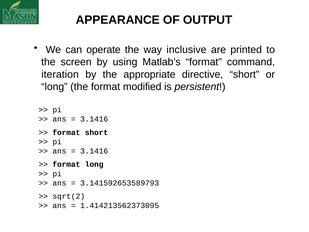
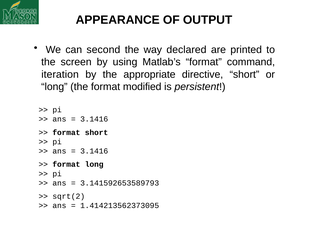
operate: operate -> second
inclusive: inclusive -> declared
